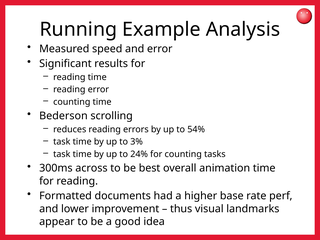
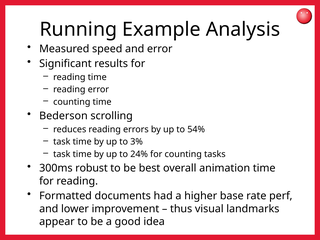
across: across -> robust
